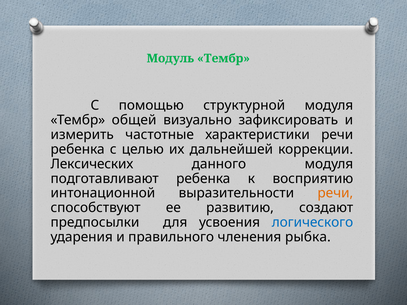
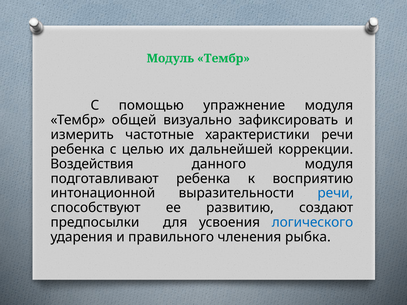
структурной: структурной -> упражнение
Лексических: Лексических -> Воздействия
речи at (335, 193) colour: orange -> blue
